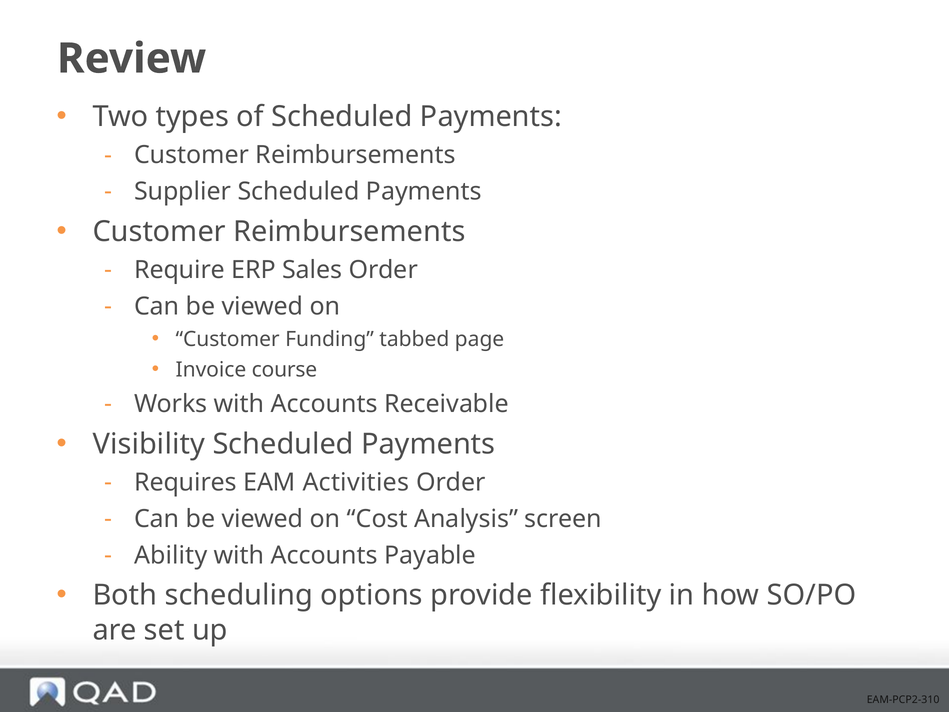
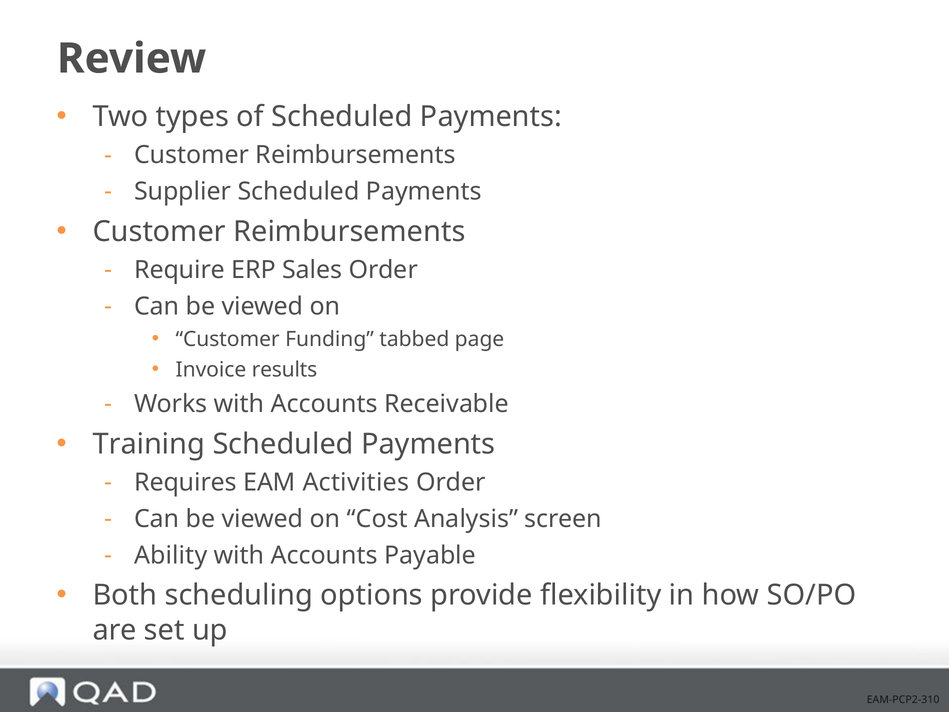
course: course -> results
Visibility: Visibility -> Training
